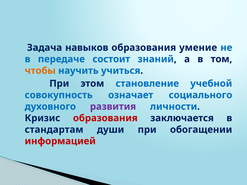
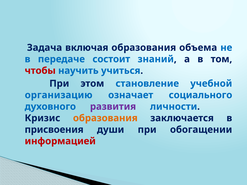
навыков: навыков -> включая
умение: умение -> объема
чтобы colour: orange -> red
совокупность: совокупность -> организацию
образования at (105, 118) colour: red -> orange
стандартам: стандартам -> присвоения
